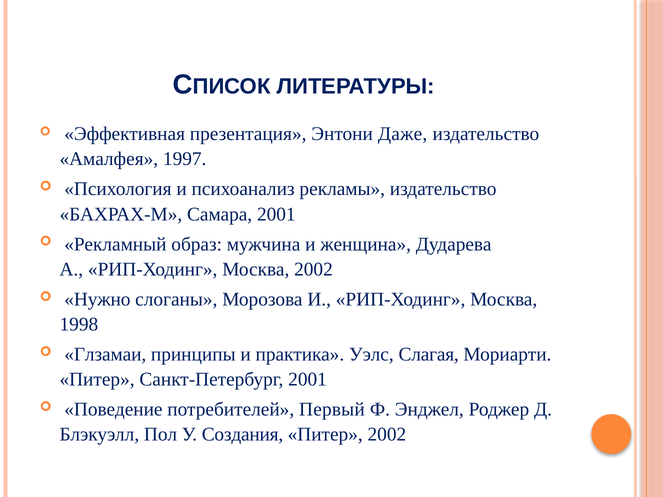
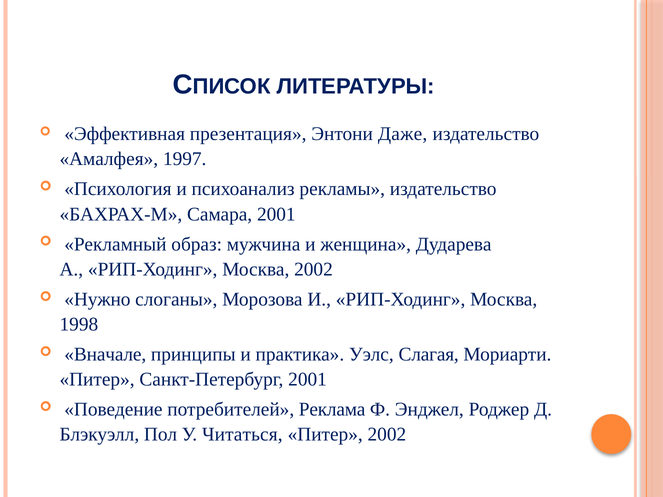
Глзамаи: Глзамаи -> Вначале
Первый: Первый -> Реклама
Создания: Создания -> Читаться
